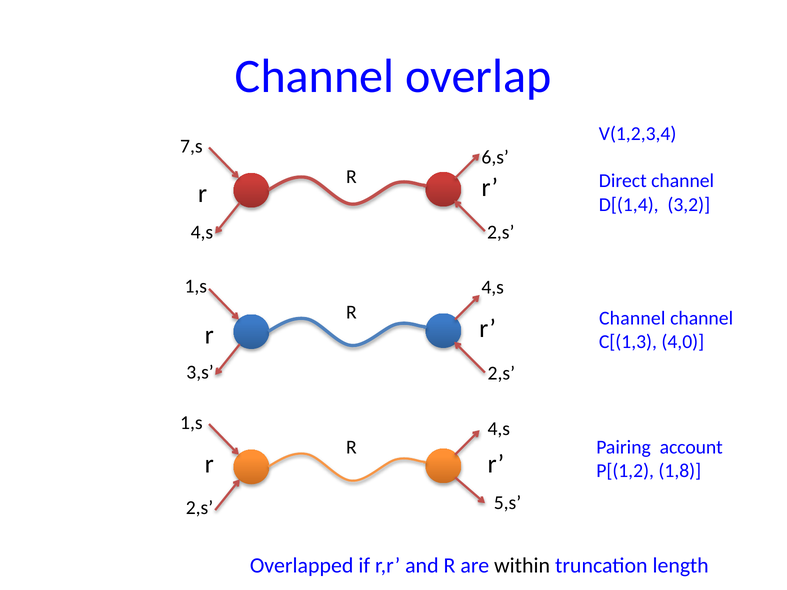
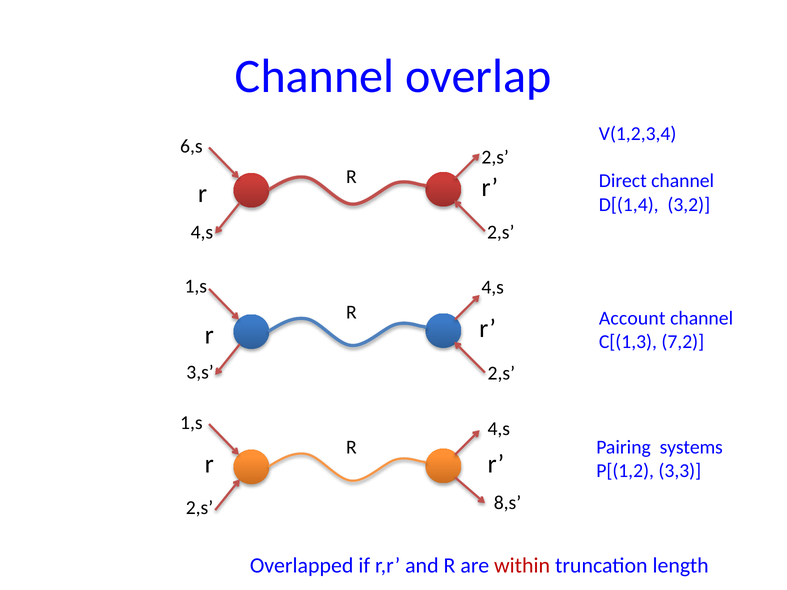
7,s: 7,s -> 6,s
6,s at (495, 157): 6,s -> 2,s
Channel at (632, 318): Channel -> Account
4,0: 4,0 -> 7,2
account: account -> systems
1,8: 1,8 -> 3,3
5,s: 5,s -> 8,s
within colour: black -> red
